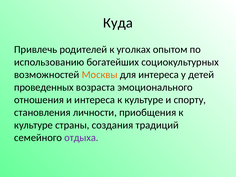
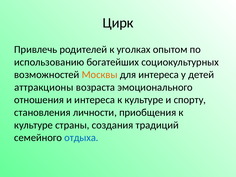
Куда: Куда -> Цирк
проведенных: проведенных -> аттракционы
отдыха colour: purple -> blue
